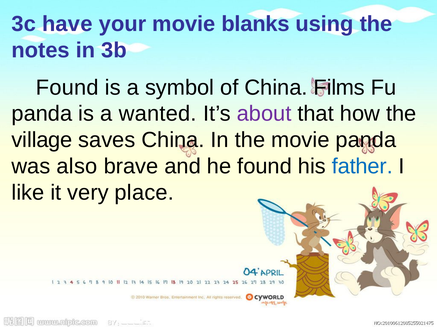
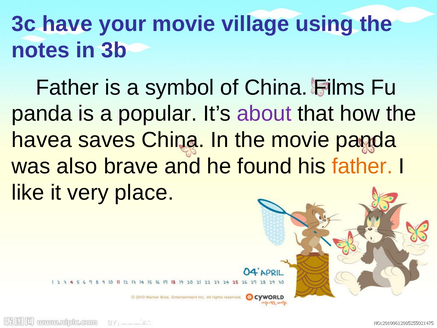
blanks: blanks -> village
Found at (67, 87): Found -> Father
wanted: wanted -> popular
village: village -> havea
father at (362, 166) colour: blue -> orange
